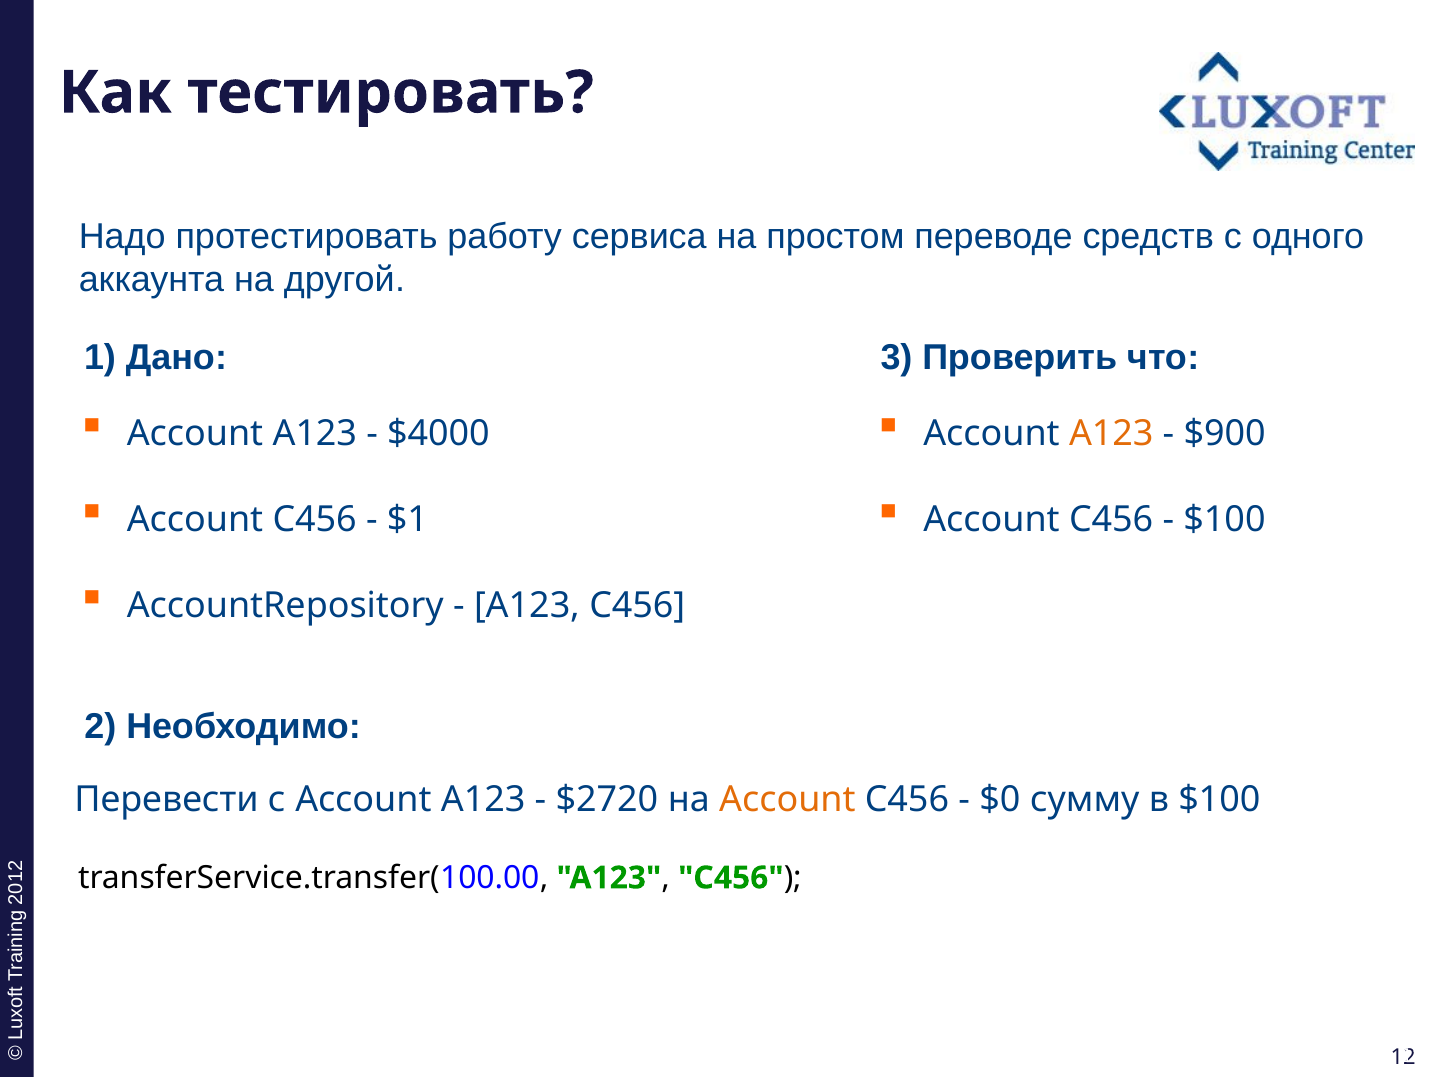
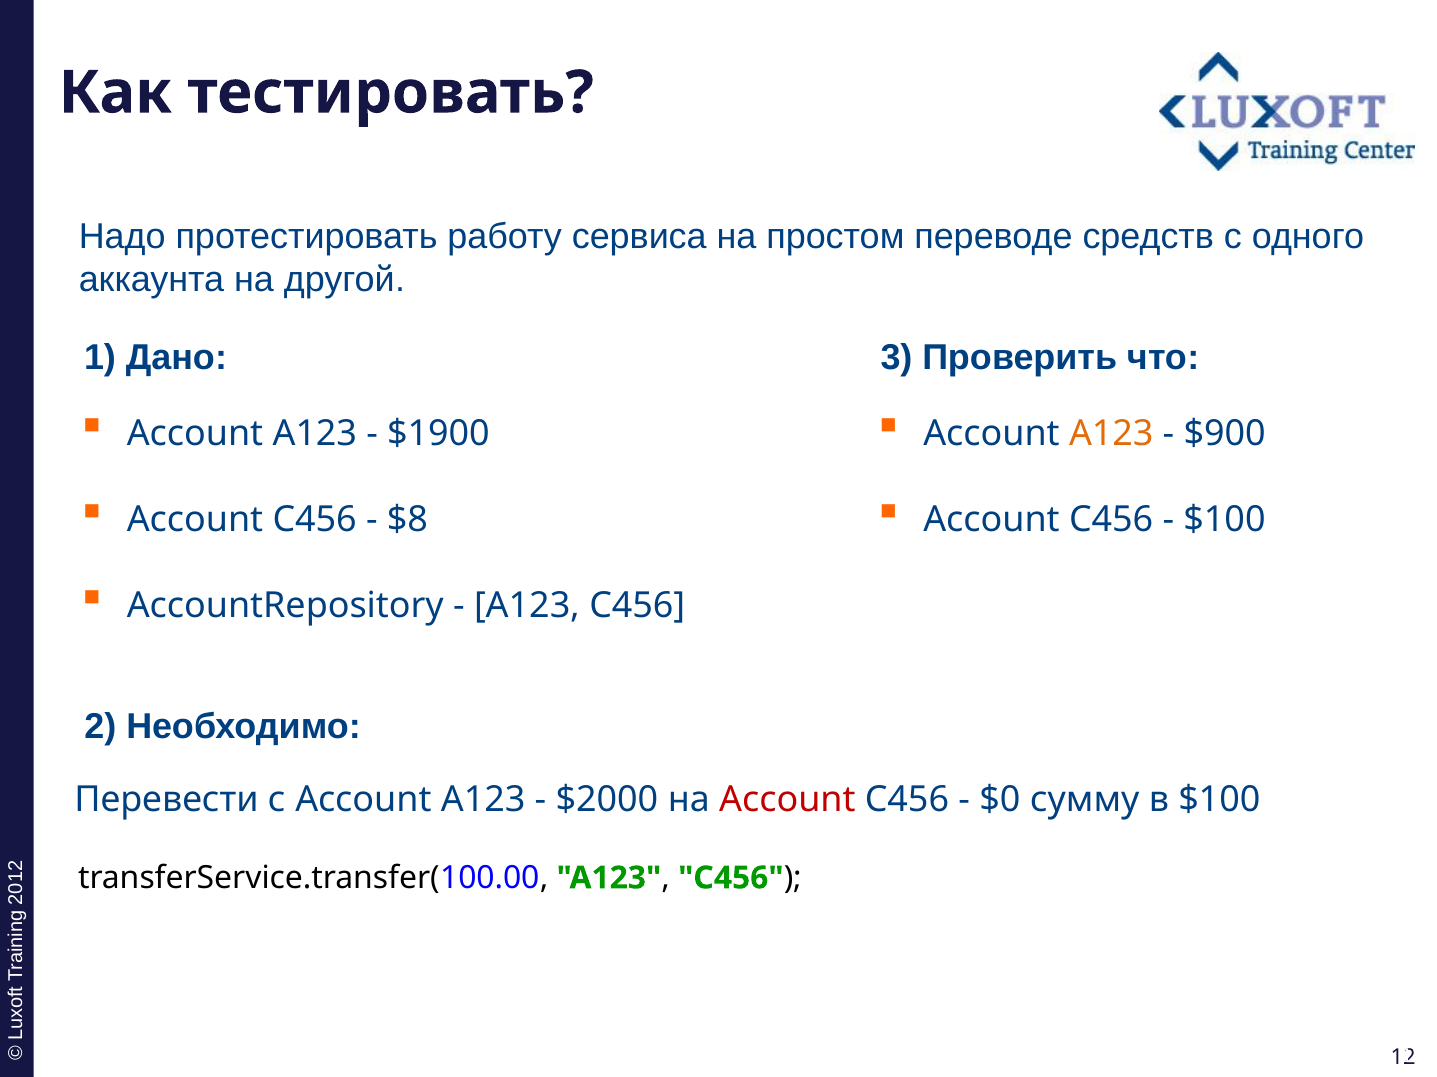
$4000: $4000 -> $1900
$1: $1 -> $8
$2720: $2720 -> $2000
Account at (787, 801) colour: orange -> red
